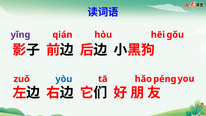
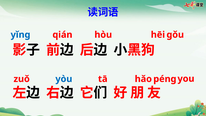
yǐng colour: purple -> blue
